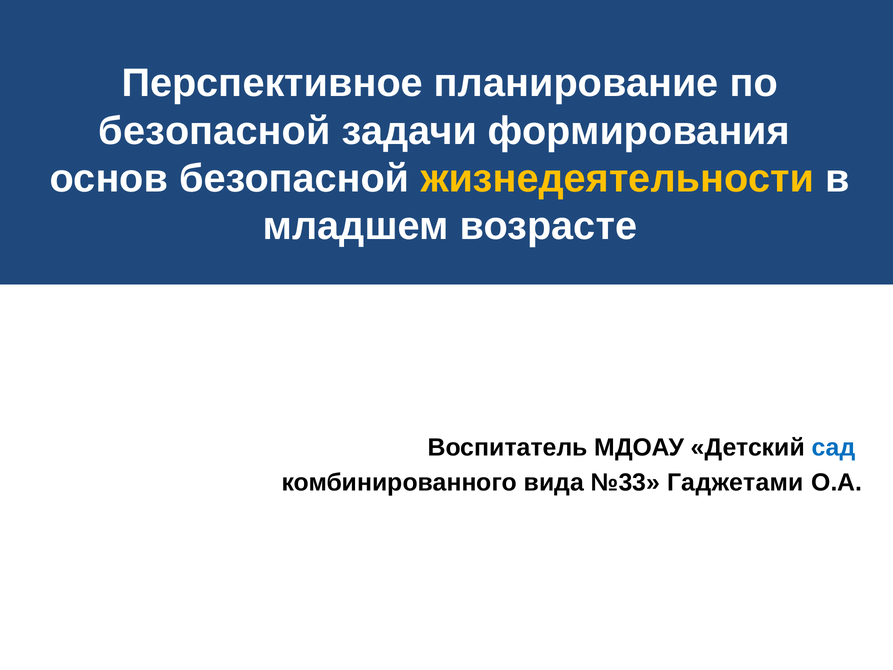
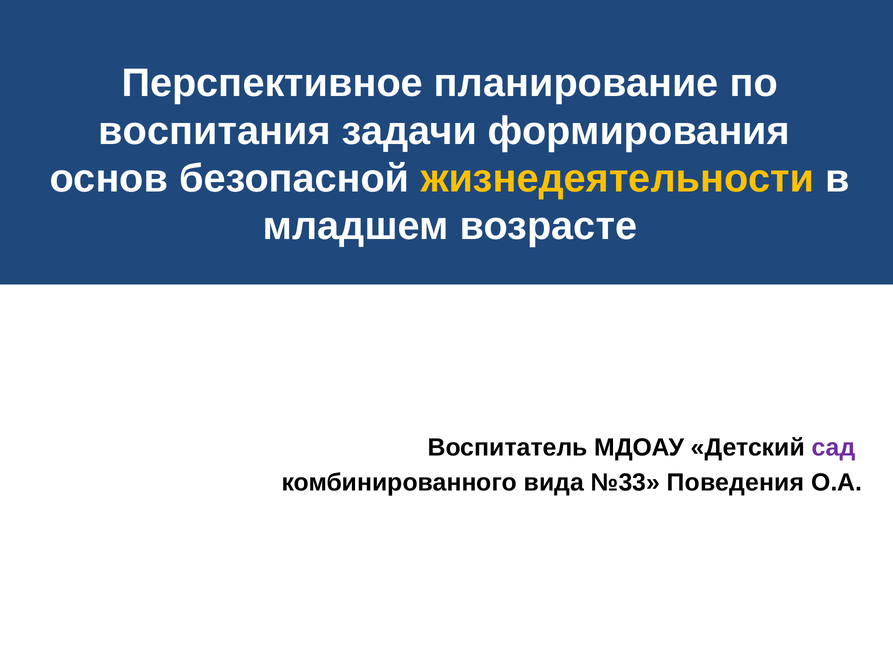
безопасной at (215, 131): безопасной -> воспитания
сад at (833, 447) colour: blue -> purple
Гаджетами: Гаджетами -> Поведения
